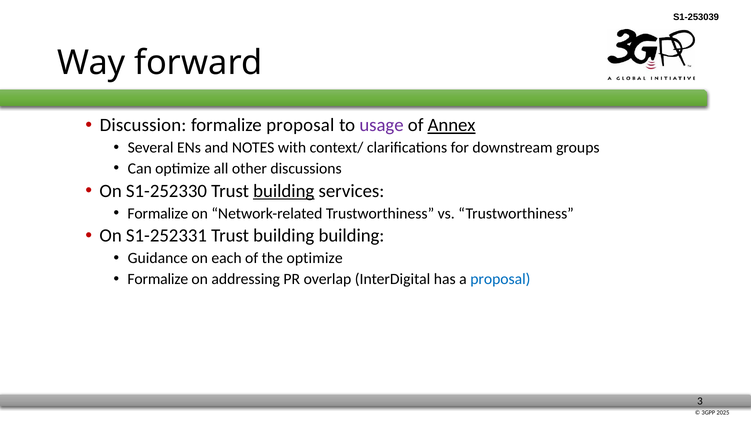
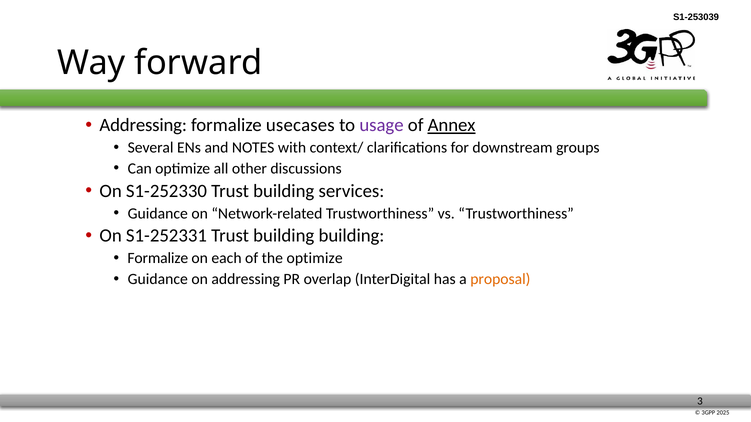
Discussion at (143, 125): Discussion -> Addressing
formalize proposal: proposal -> usecases
building at (284, 191) underline: present -> none
Formalize at (158, 214): Formalize -> Guidance
Guidance at (158, 259): Guidance -> Formalize
Formalize at (158, 279): Formalize -> Guidance
proposal at (500, 279) colour: blue -> orange
